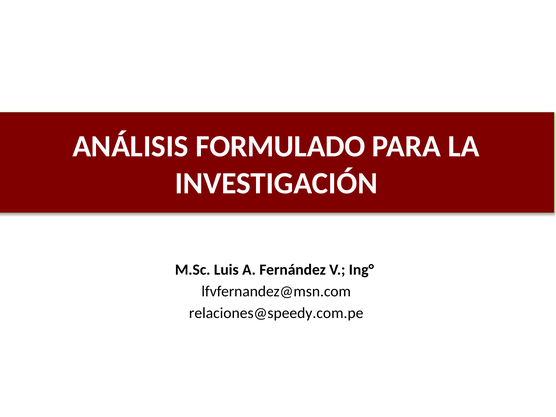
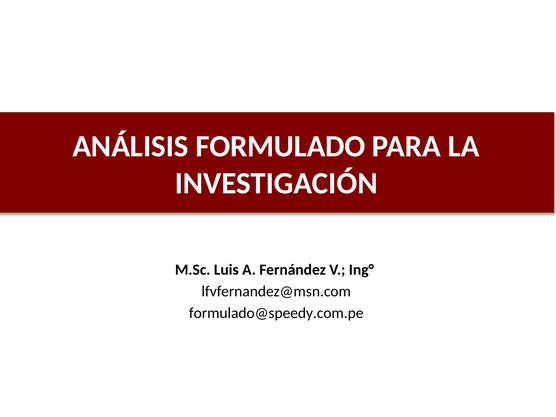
relaciones@speedy.com.pe: relaciones@speedy.com.pe -> formulado@speedy.com.pe
